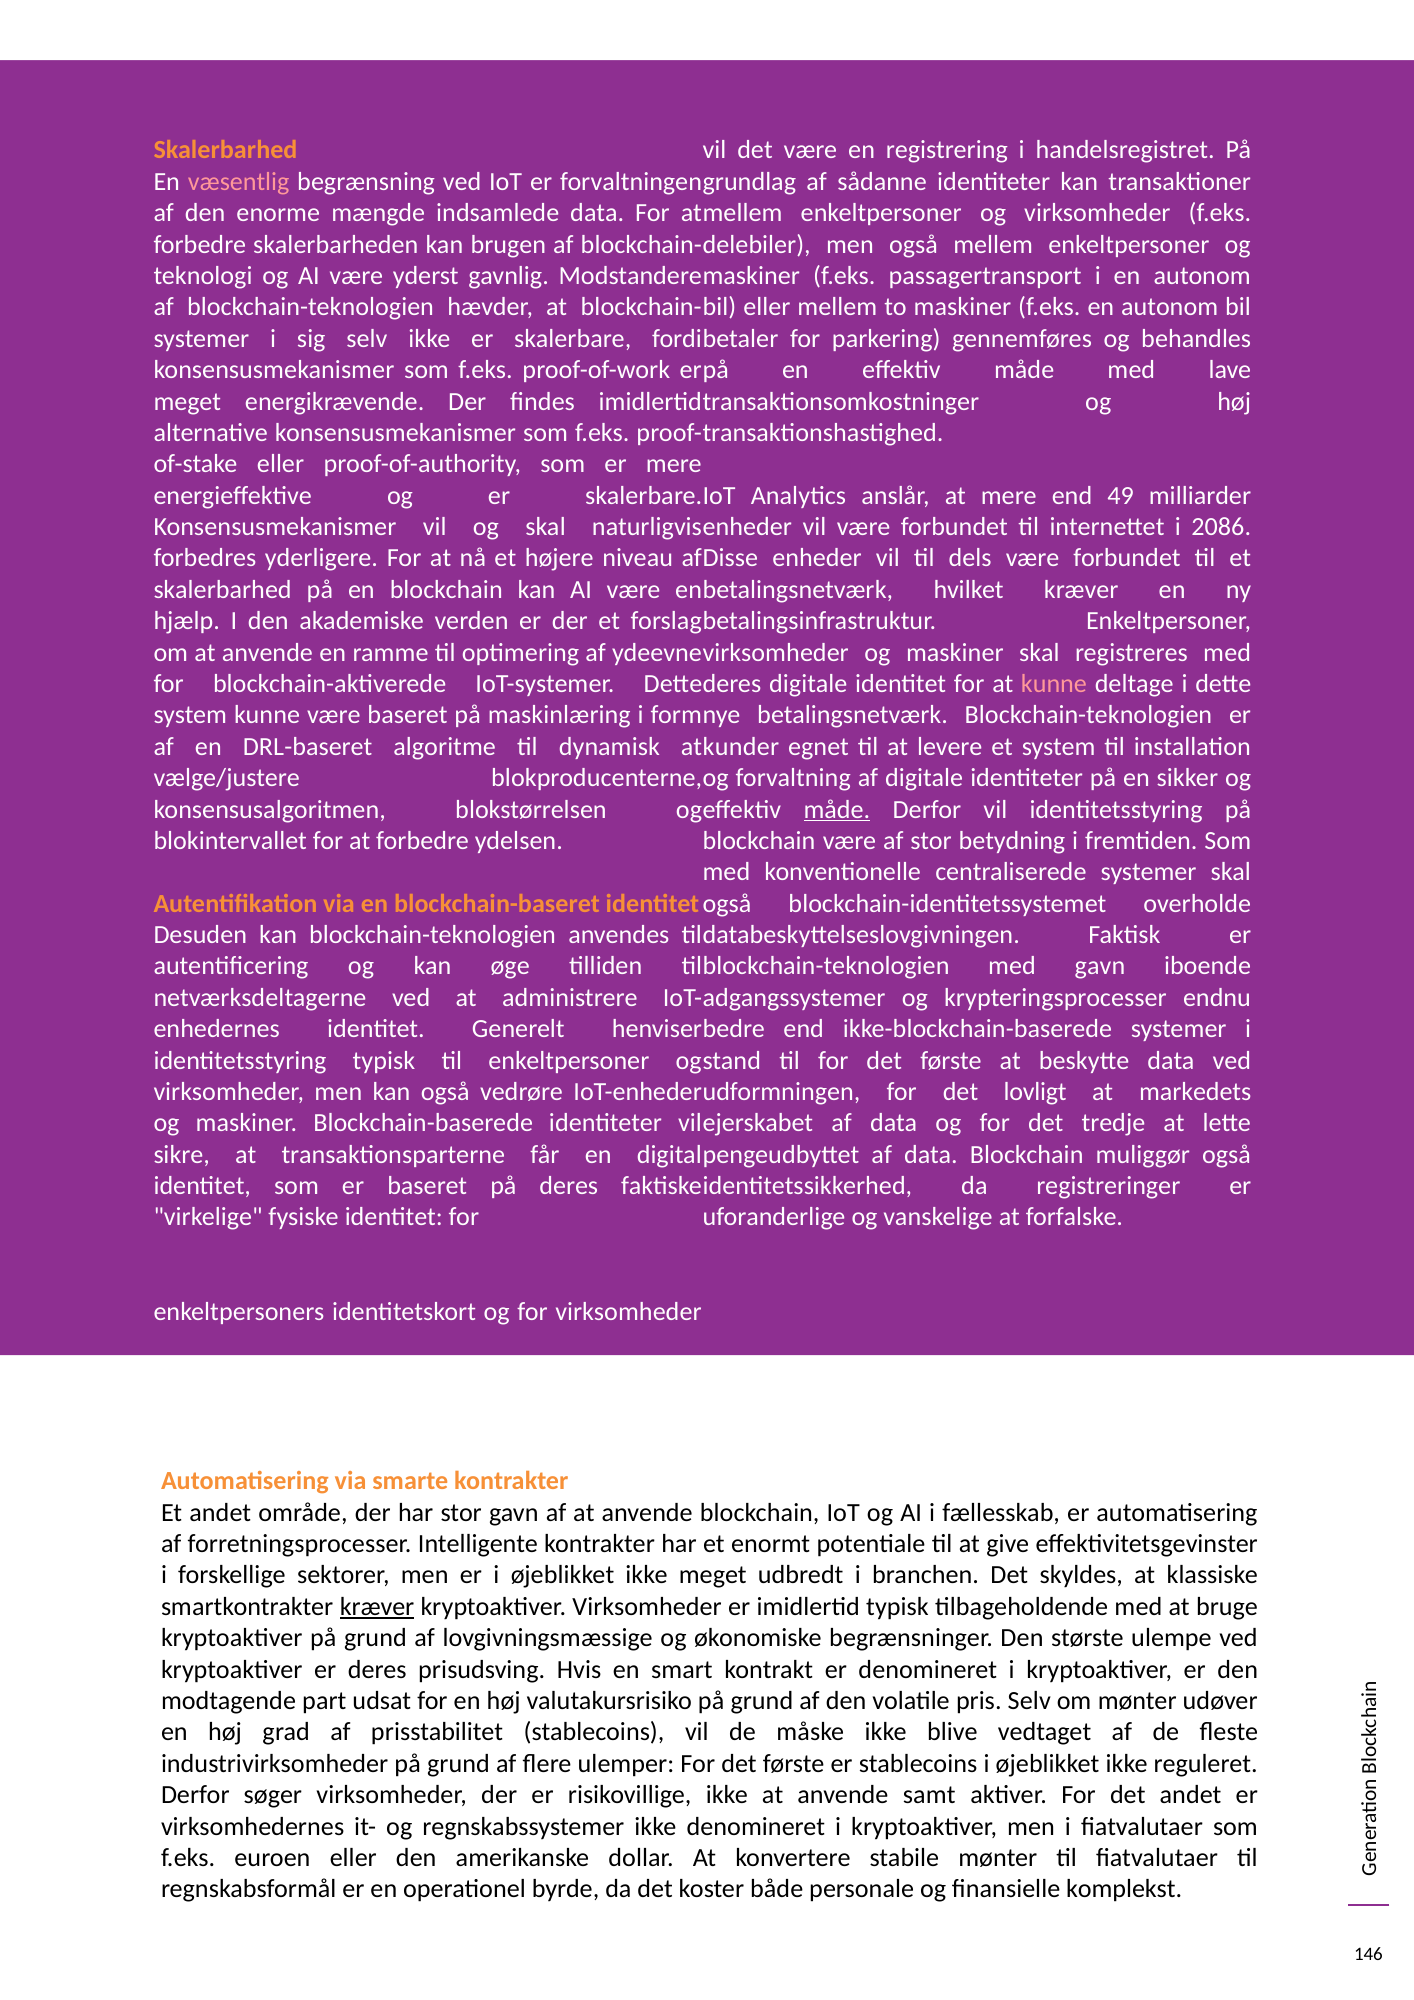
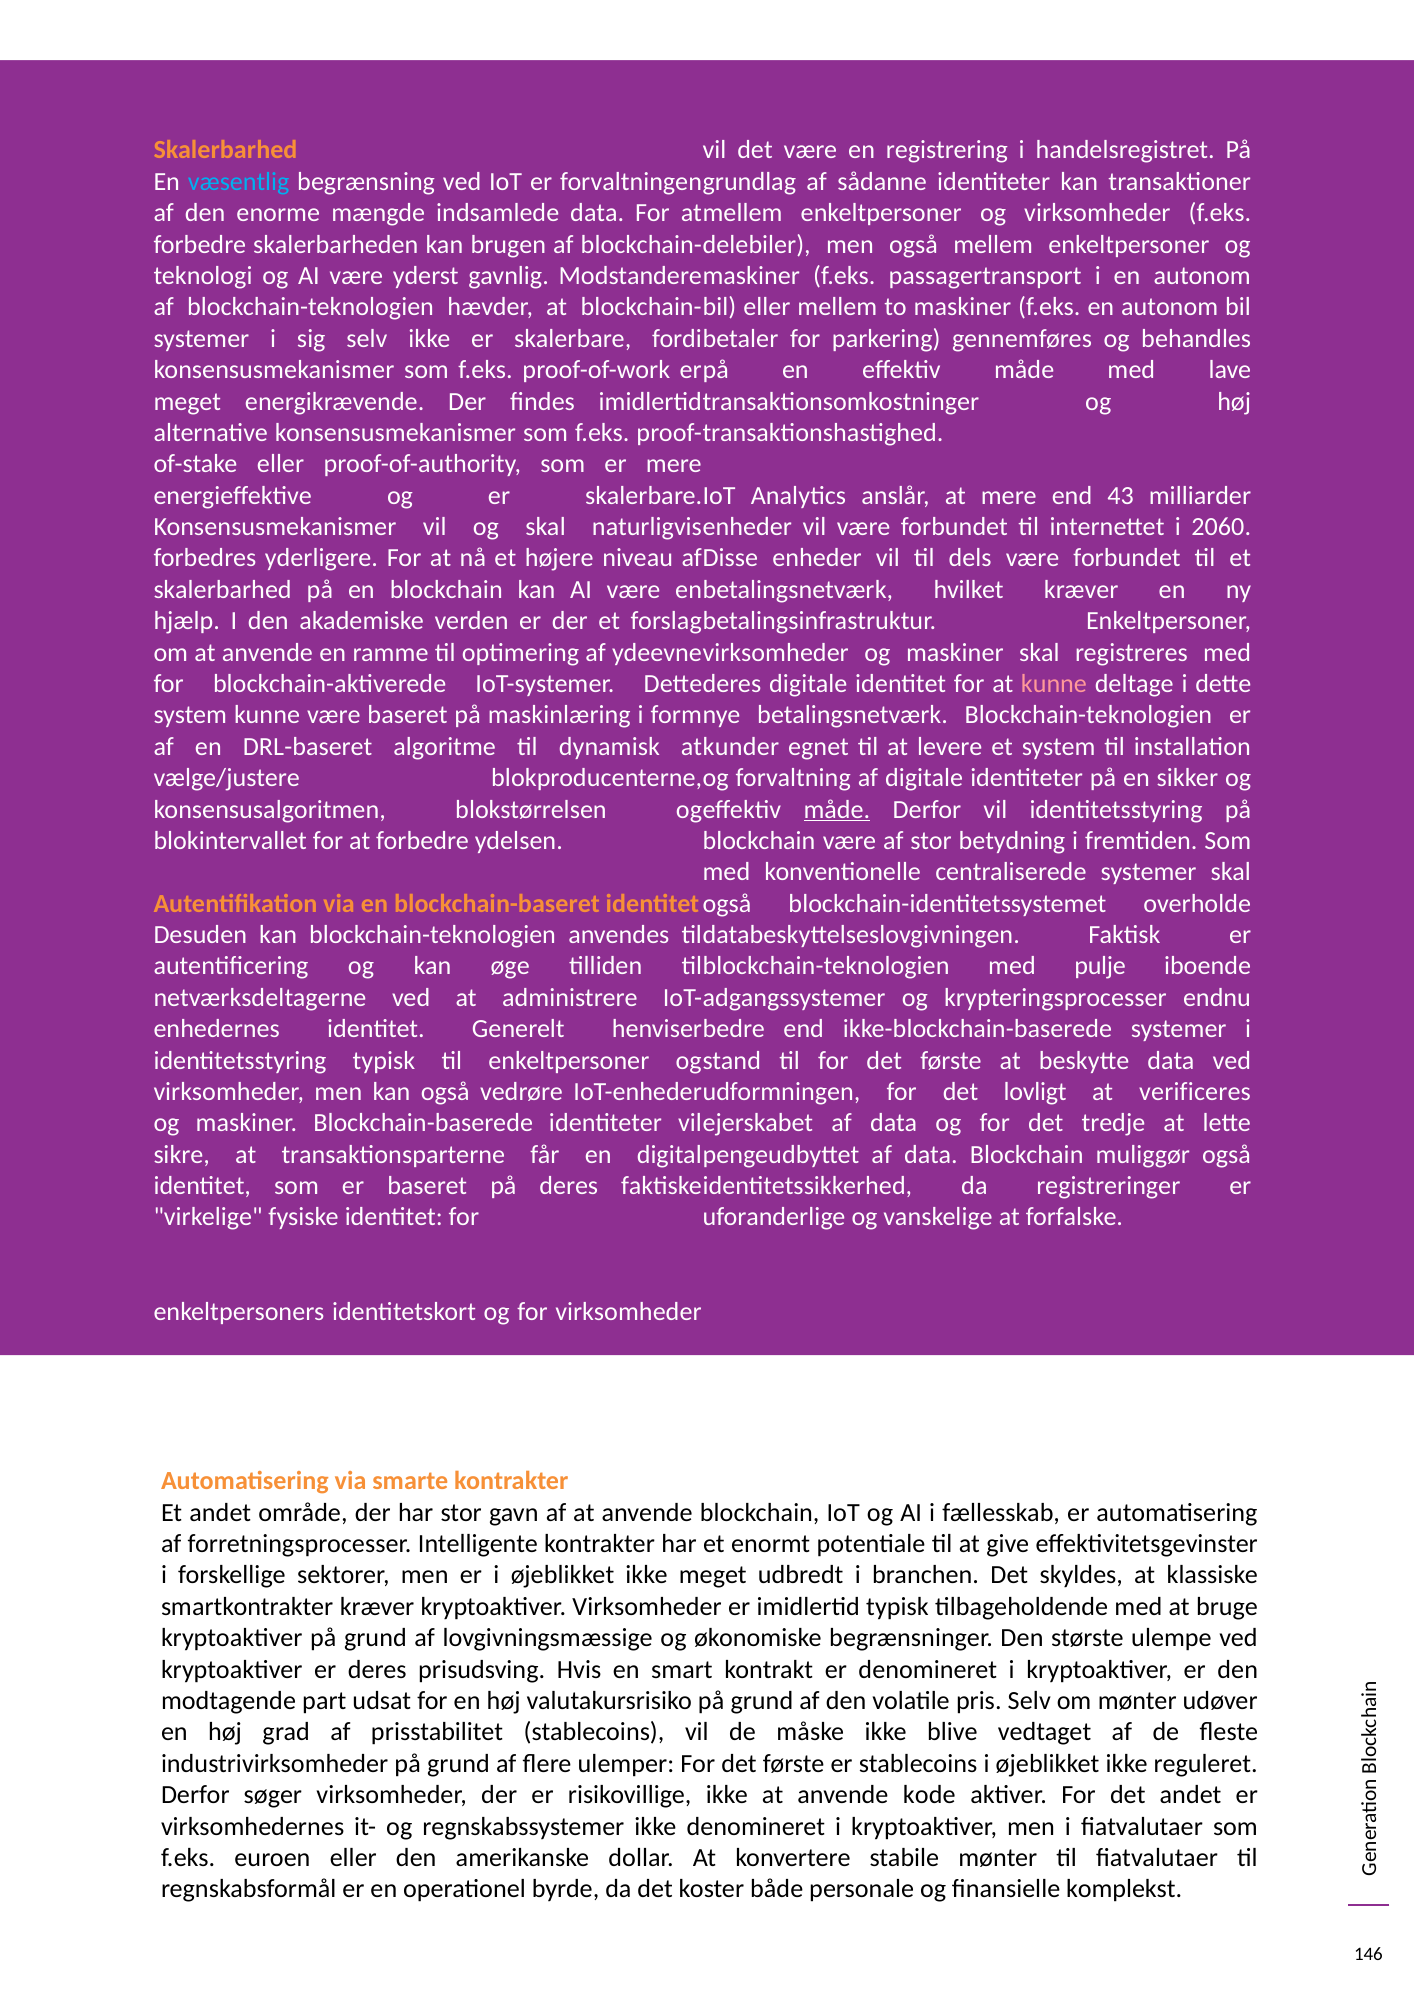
væsentlig colour: pink -> light blue
49: 49 -> 43
2086: 2086 -> 2060
med gavn: gavn -> pulje
markedets: markedets -> verificeres
kræver at (377, 1607) underline: present -> none
samt: samt -> kode
